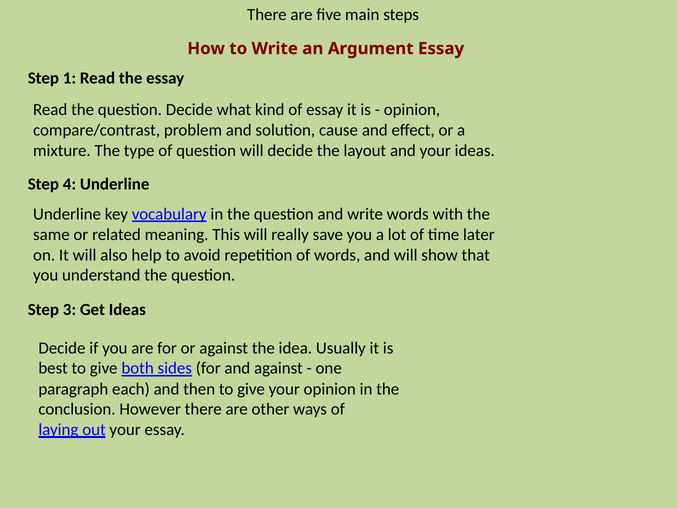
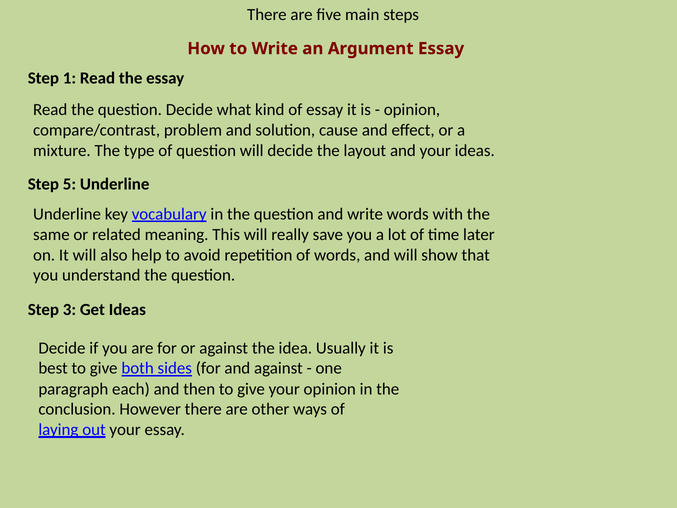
4: 4 -> 5
